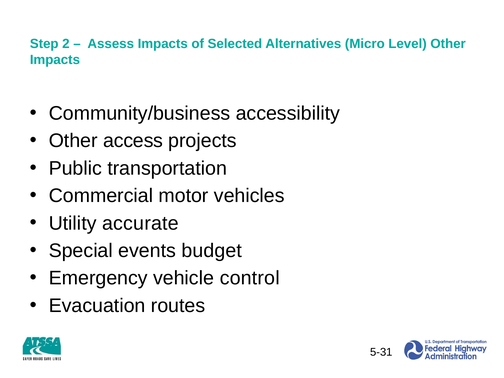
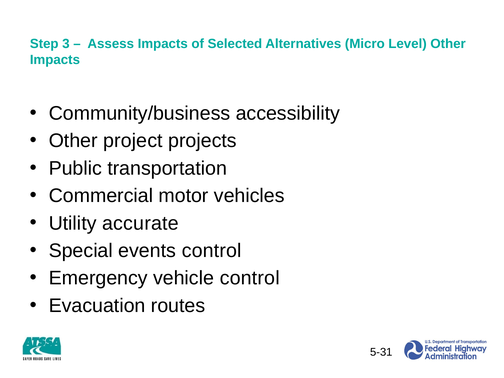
2: 2 -> 3
access: access -> project
events budget: budget -> control
